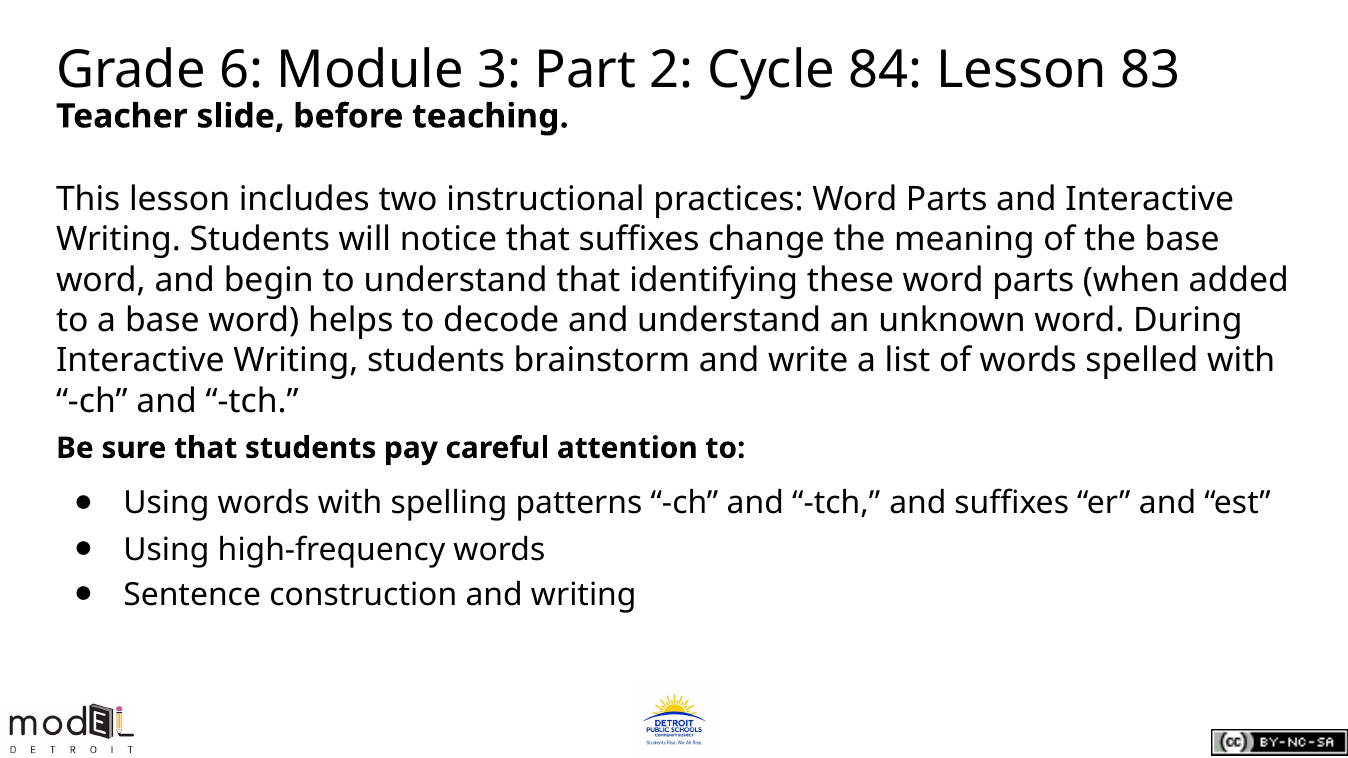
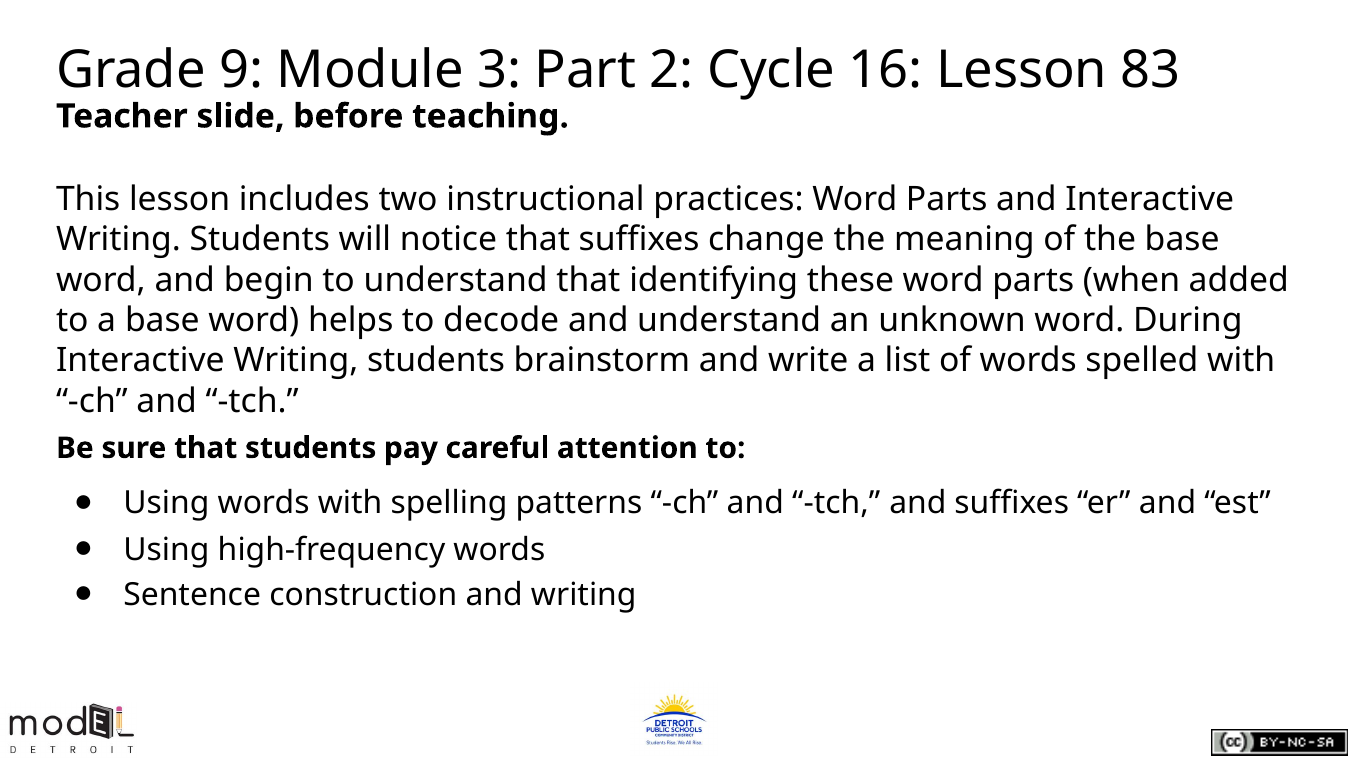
6: 6 -> 9
84: 84 -> 16
